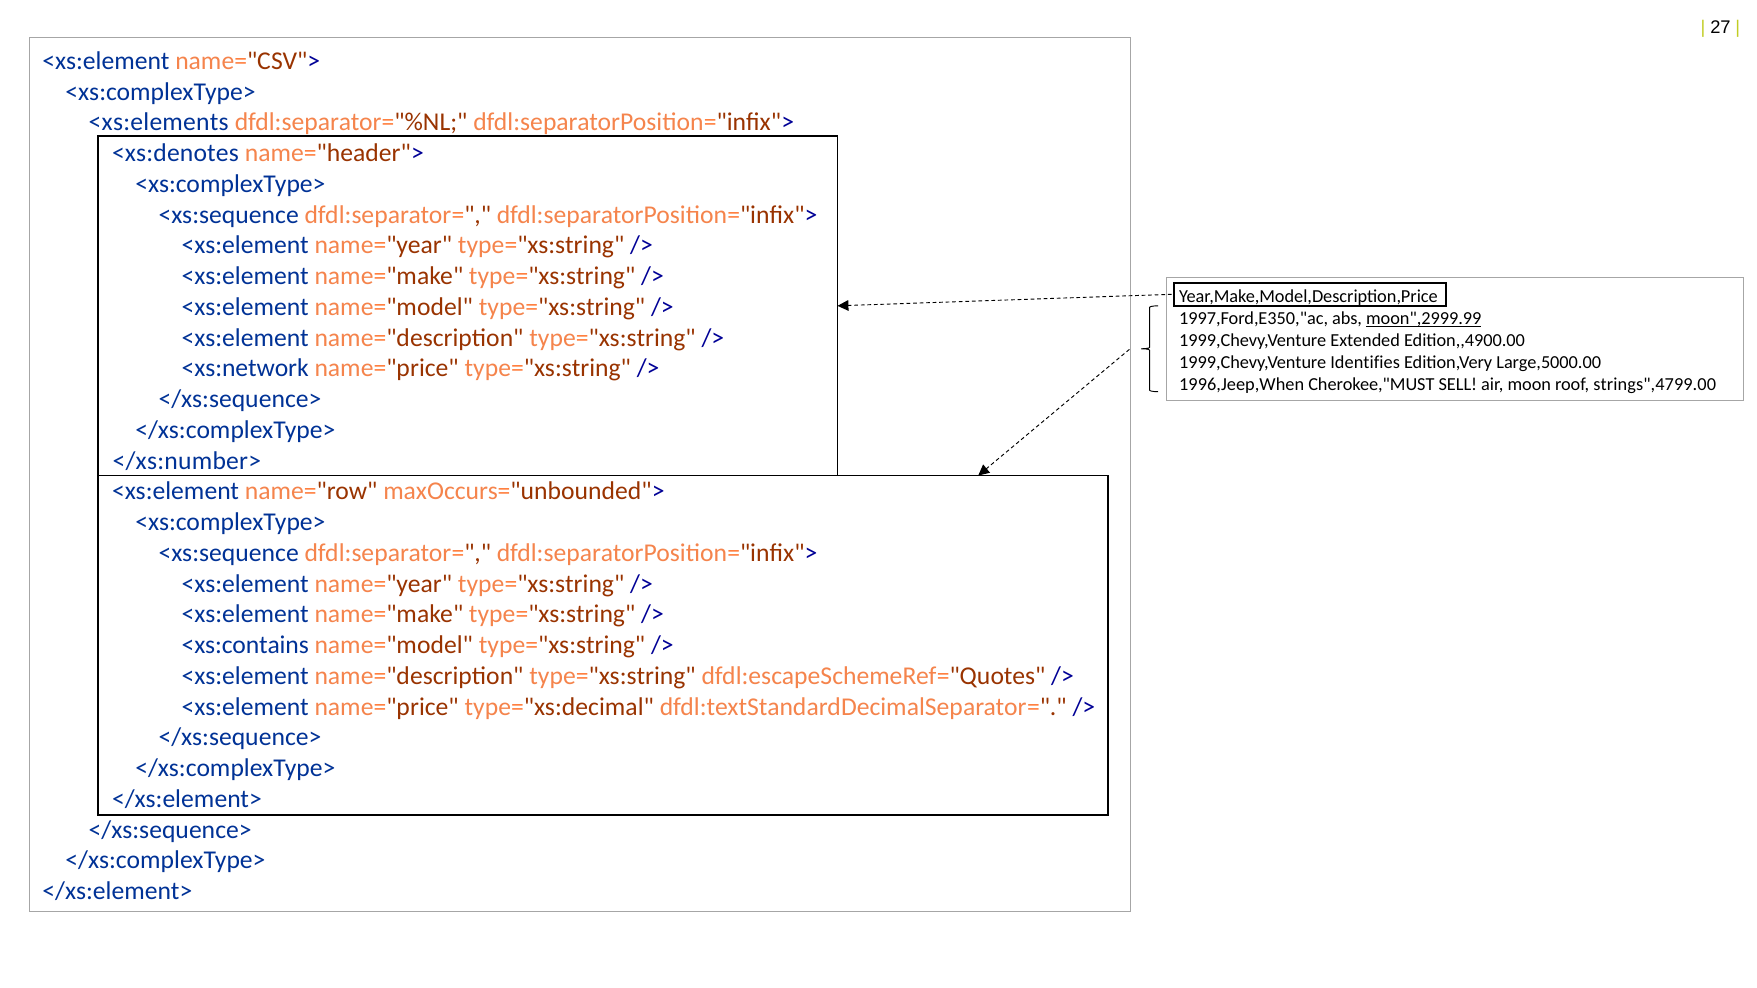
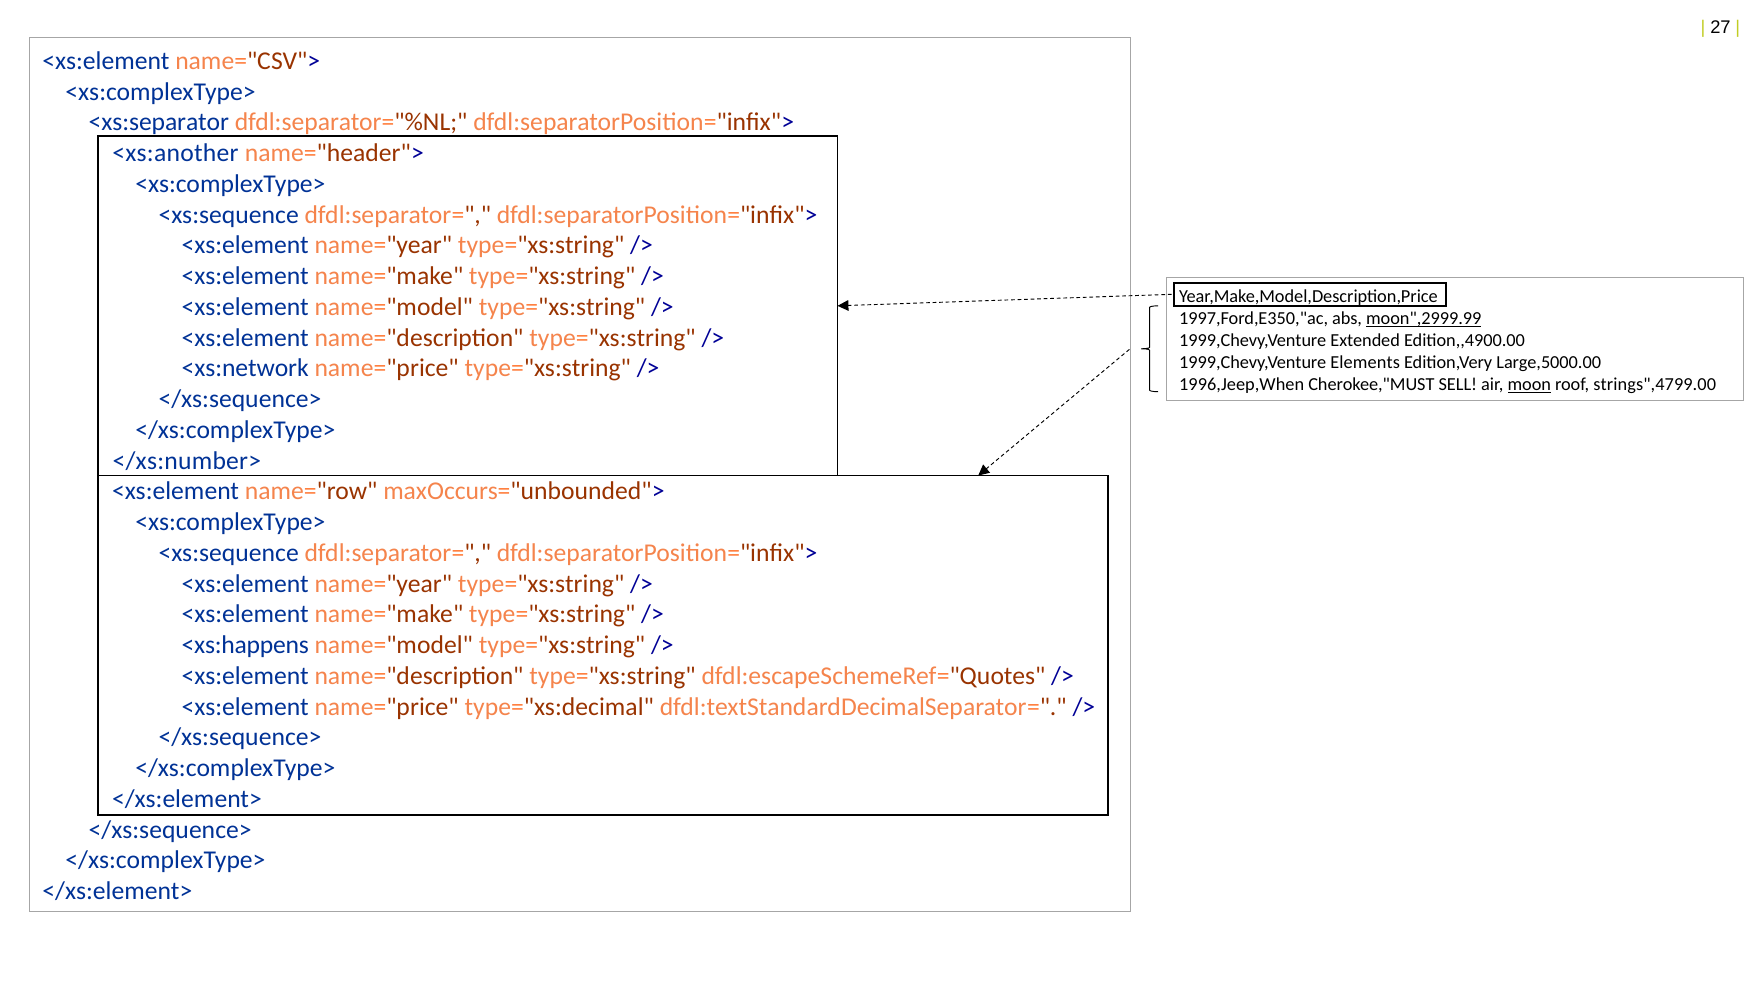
<xs:elements: <xs:elements -> <xs:separator
<xs:denotes: <xs:denotes -> <xs:another
Identifies: Identifies -> Elements
moon underline: none -> present
<xs:contains: <xs:contains -> <xs:happens
